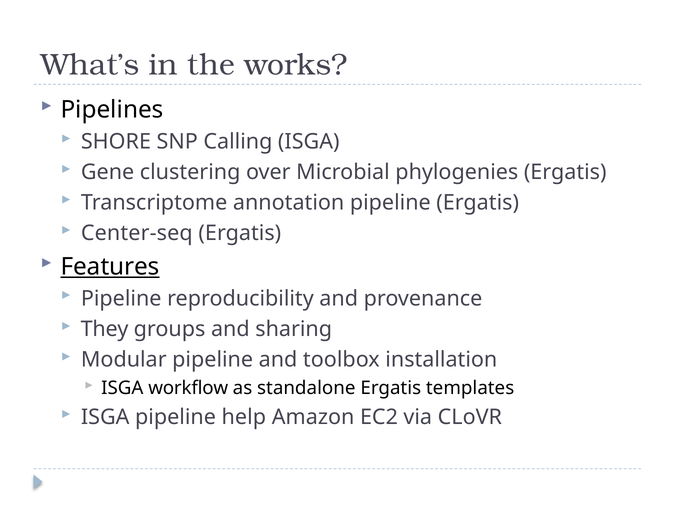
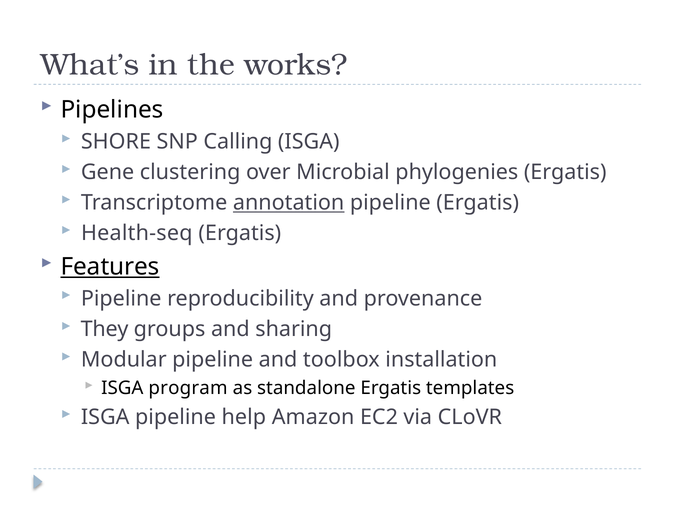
annotation underline: none -> present
Center-seq: Center-seq -> Health-seq
workflow: workflow -> program
